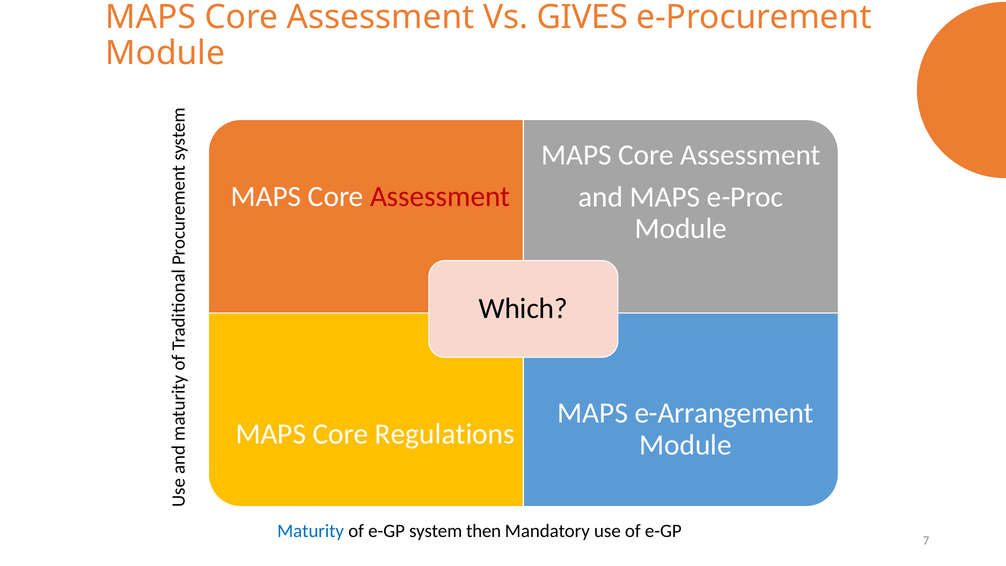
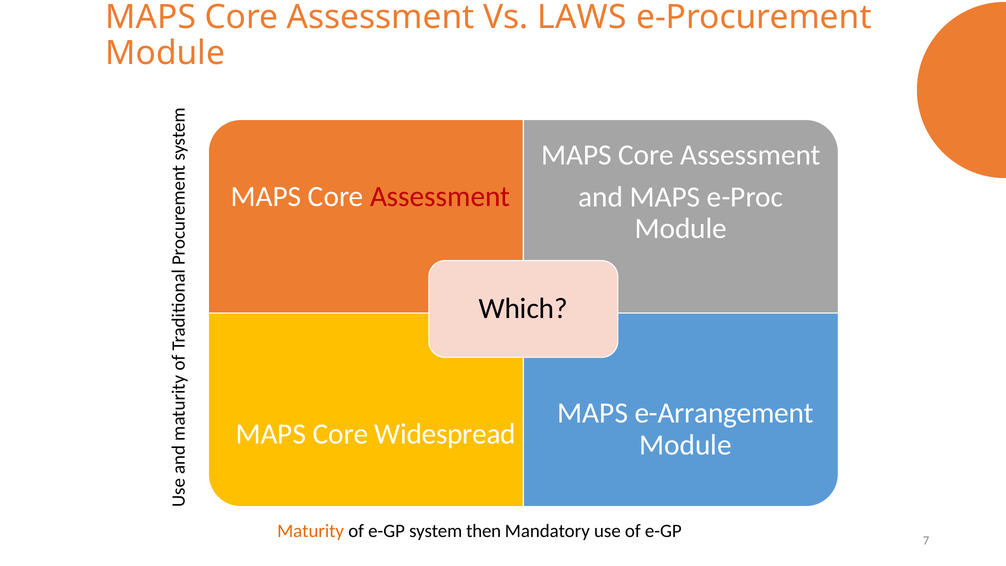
GIVES: GIVES -> LAWS
Regulations: Regulations -> Widespread
Maturity colour: blue -> orange
